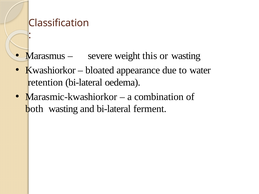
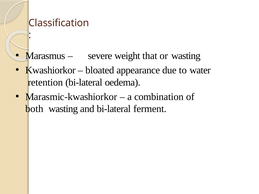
this: this -> that
